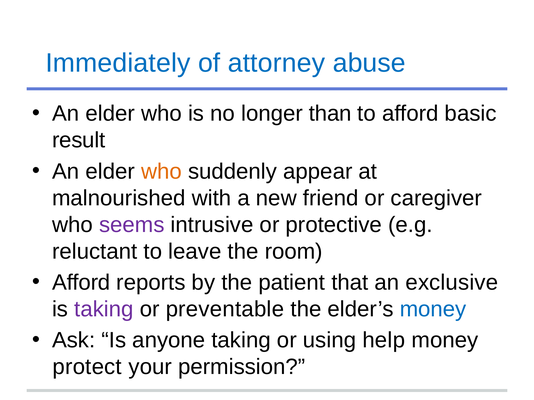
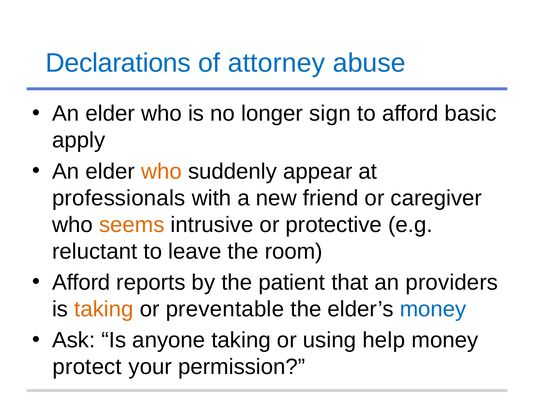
Immediately: Immediately -> Declarations
than: than -> sign
result: result -> apply
malnourished: malnourished -> professionals
seems colour: purple -> orange
exclusive: exclusive -> providers
taking at (104, 310) colour: purple -> orange
